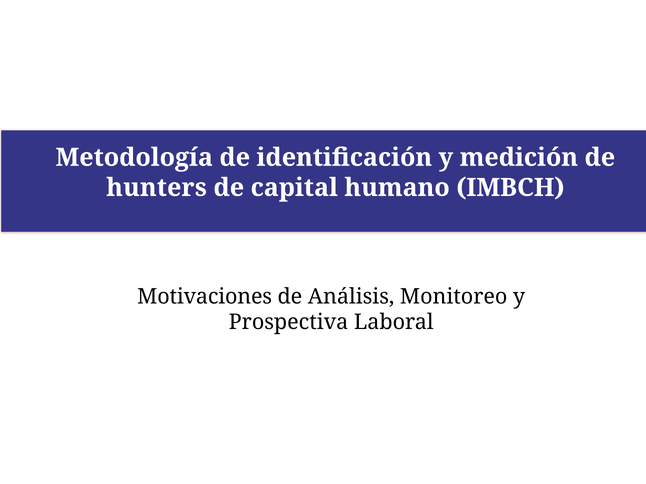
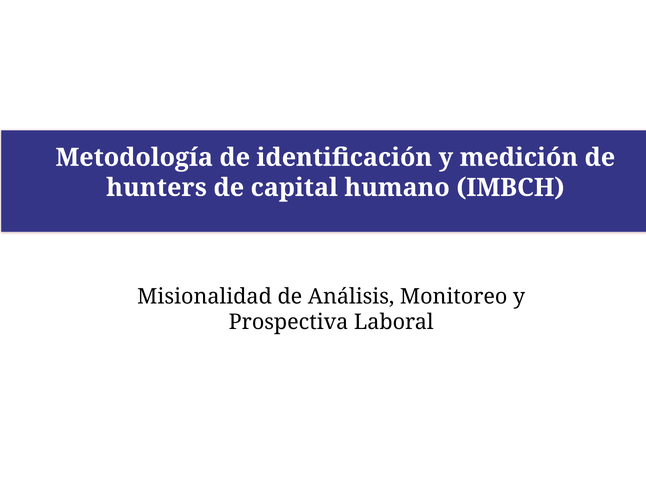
Motivaciones: Motivaciones -> Misionalidad
